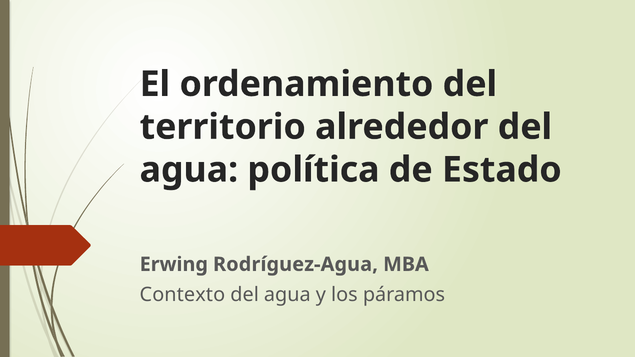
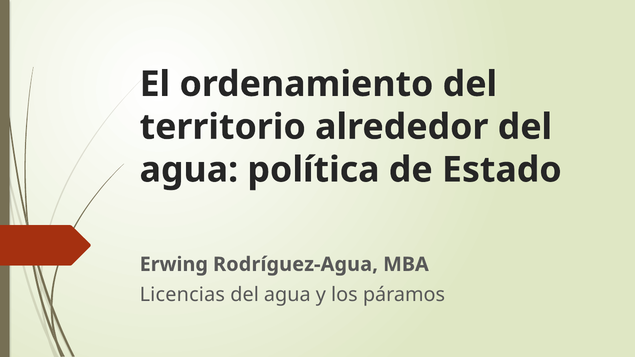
Contexto: Contexto -> Licencias
